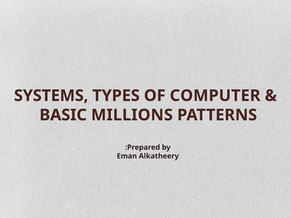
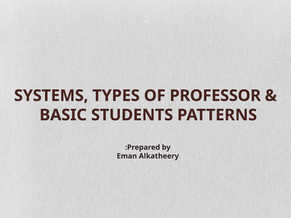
COMPUTER: COMPUTER -> PROFESSOR
MILLIONS: MILLIONS -> STUDENTS
